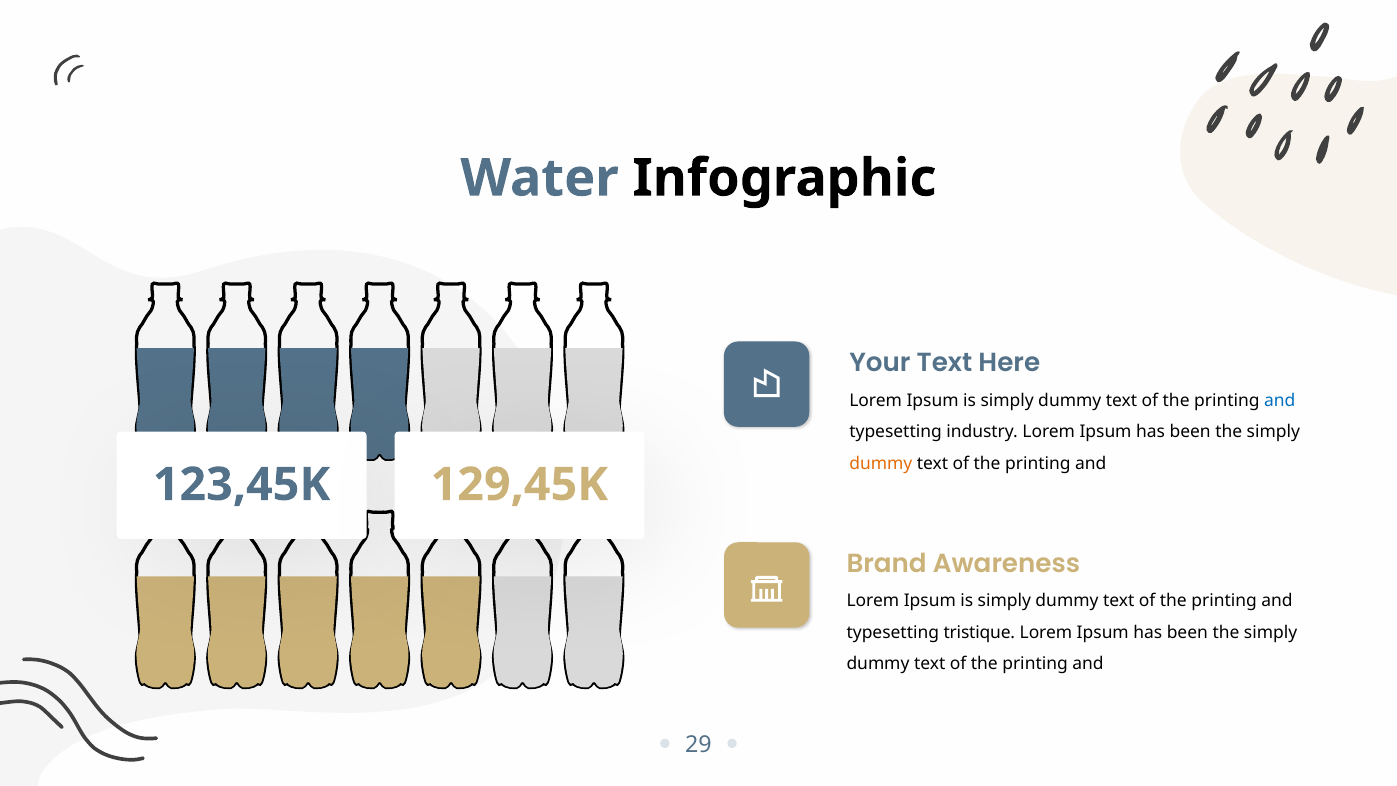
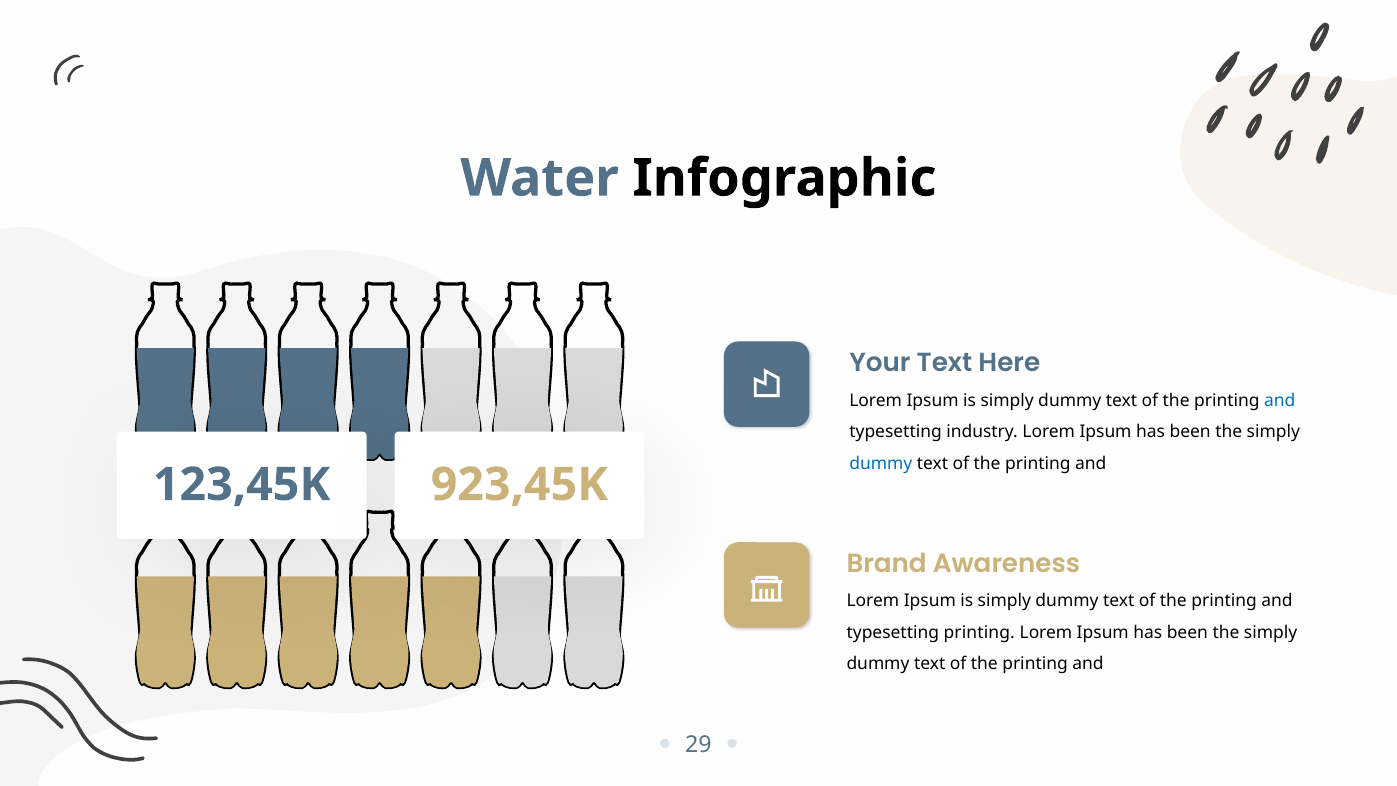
dummy at (881, 463) colour: orange -> blue
129,45K: 129,45K -> 923,45K
typesetting tristique: tristique -> printing
